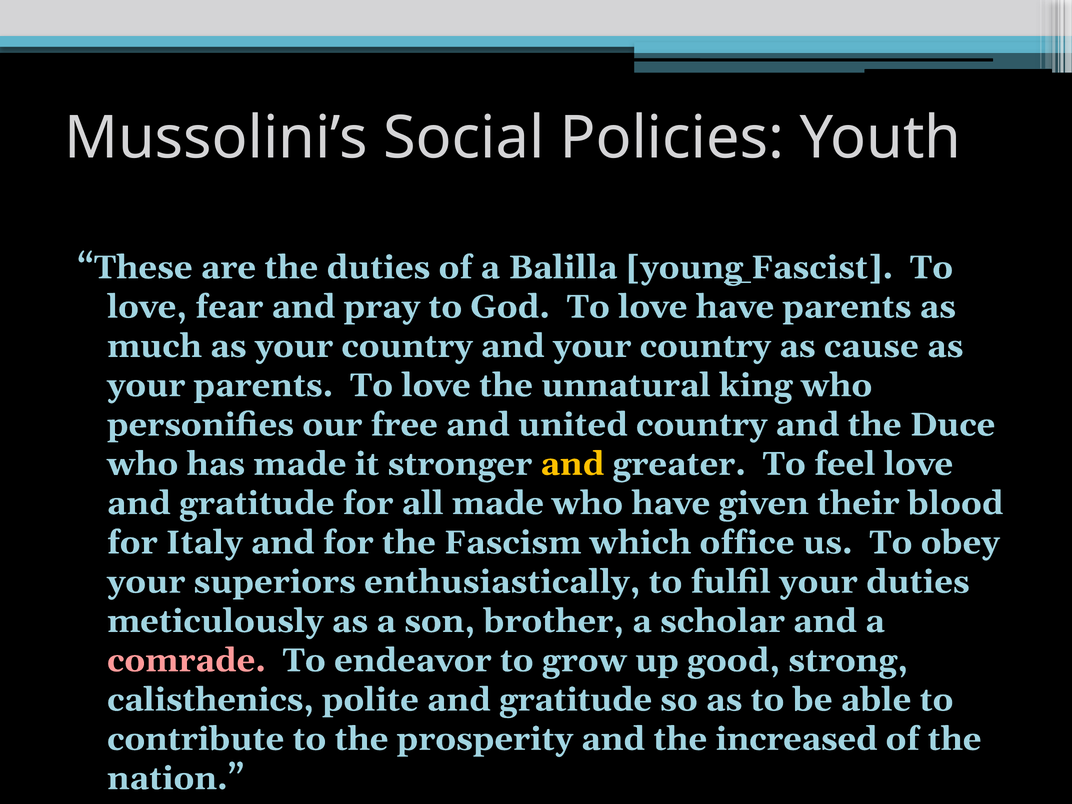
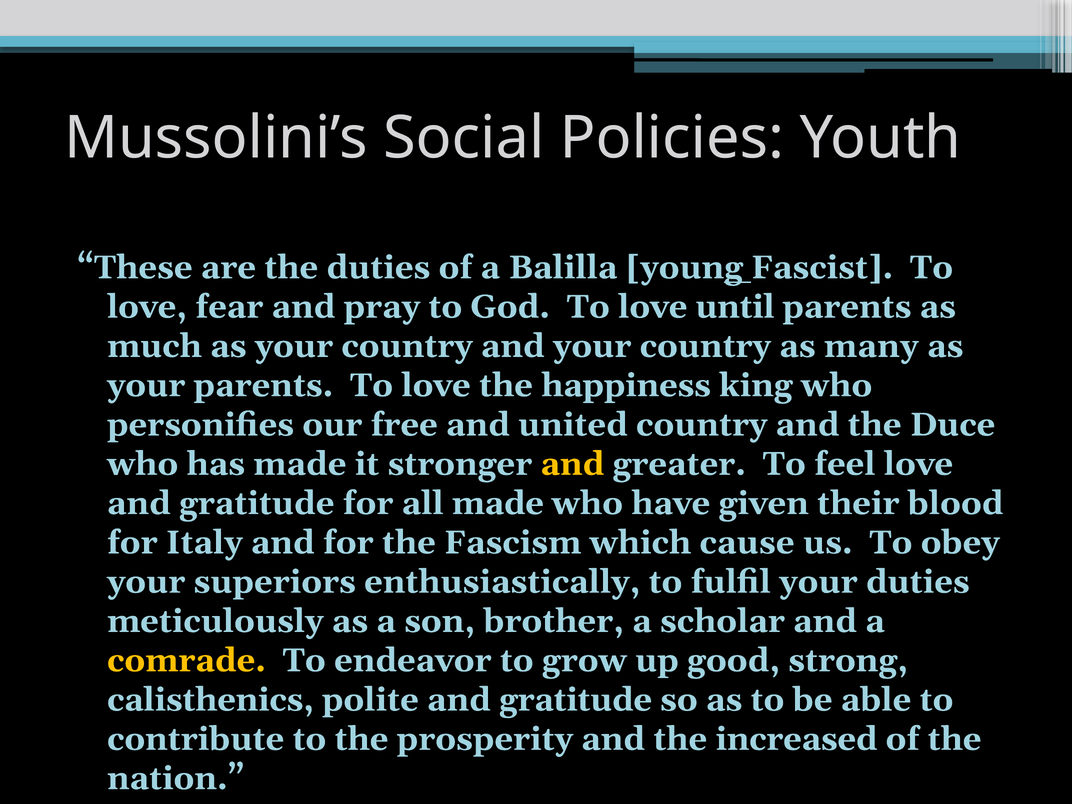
love have: have -> until
cause: cause -> many
unnatural: unnatural -> happiness
office: office -> cause
comrade colour: pink -> yellow
